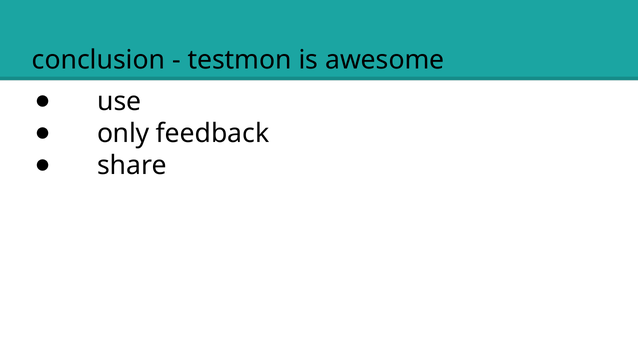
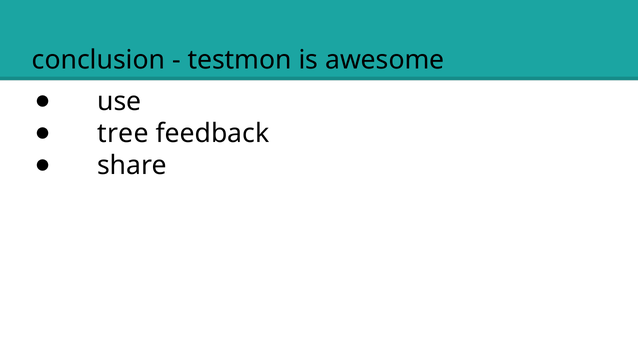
only: only -> tree
